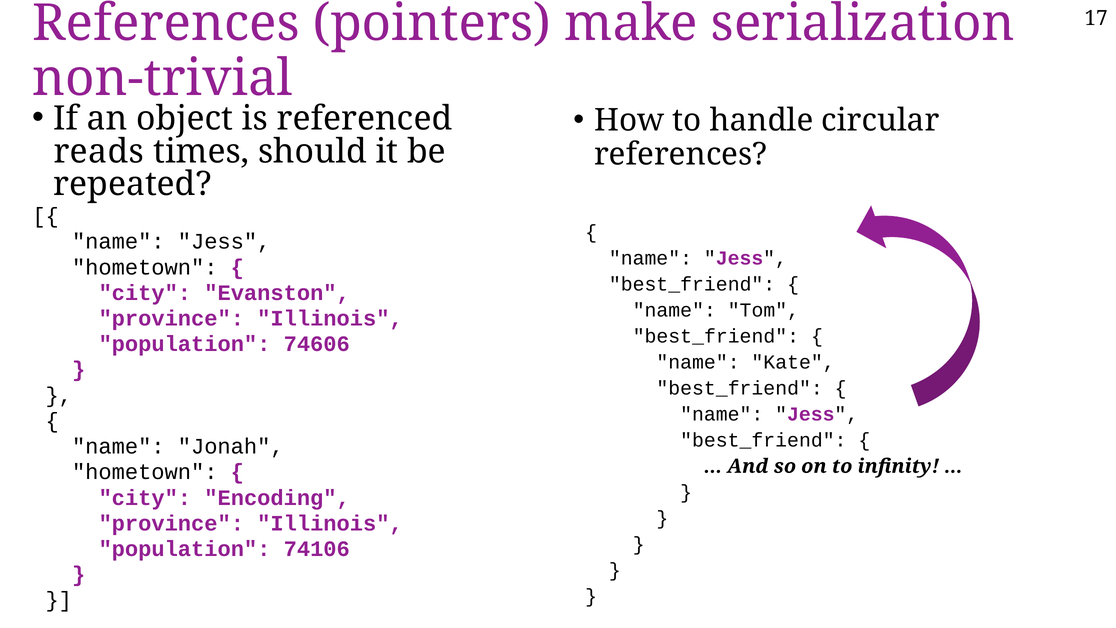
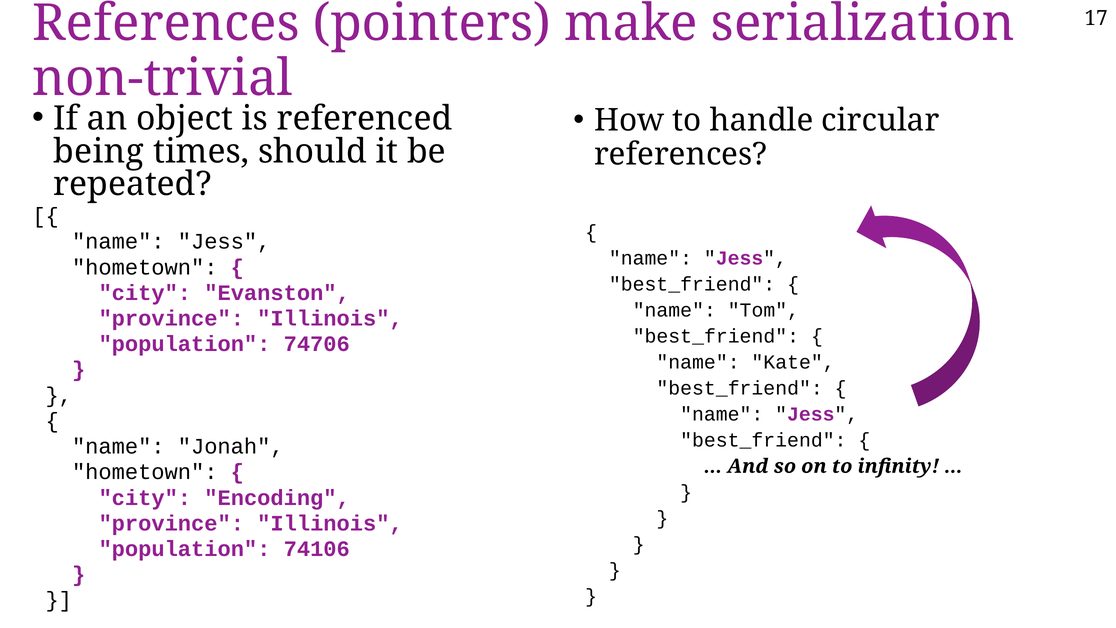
reads: reads -> being
74606: 74606 -> 74706
